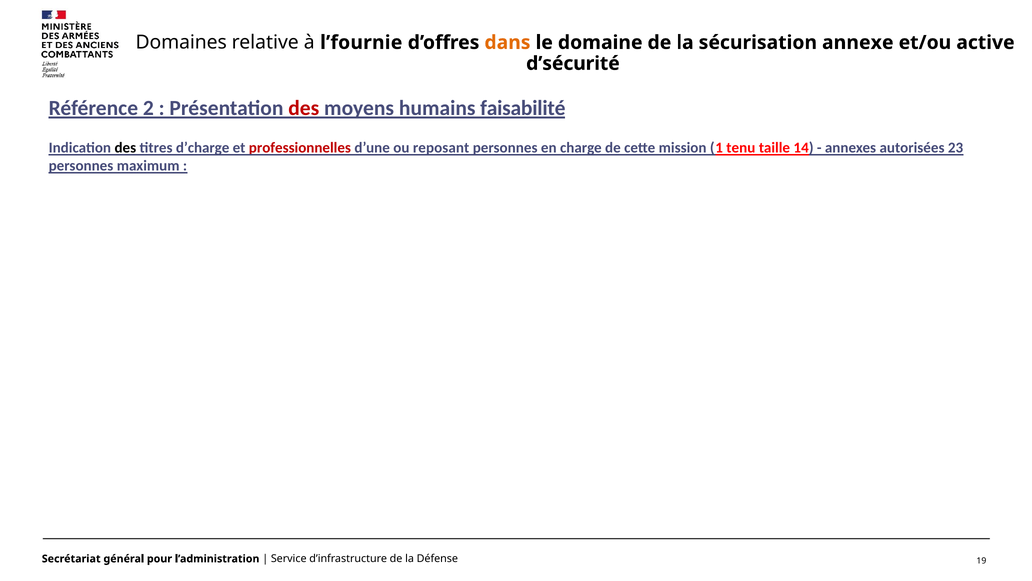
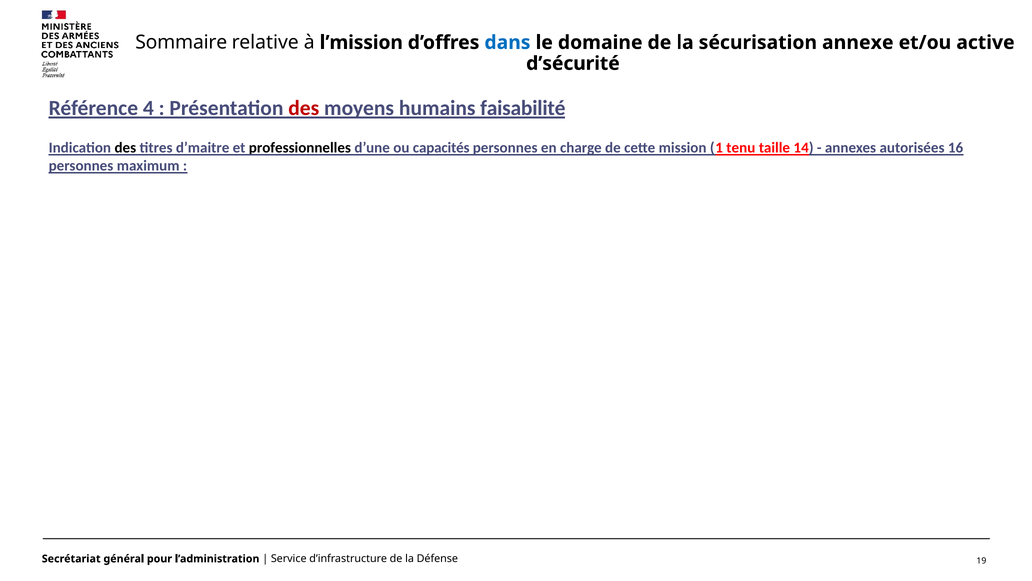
Domaines: Domaines -> Sommaire
l’fournie: l’fournie -> l’mission
dans colour: orange -> blue
2: 2 -> 4
d’charge: d’charge -> d’maitre
professionnelles colour: red -> black
reposant: reposant -> capacités
23: 23 -> 16
